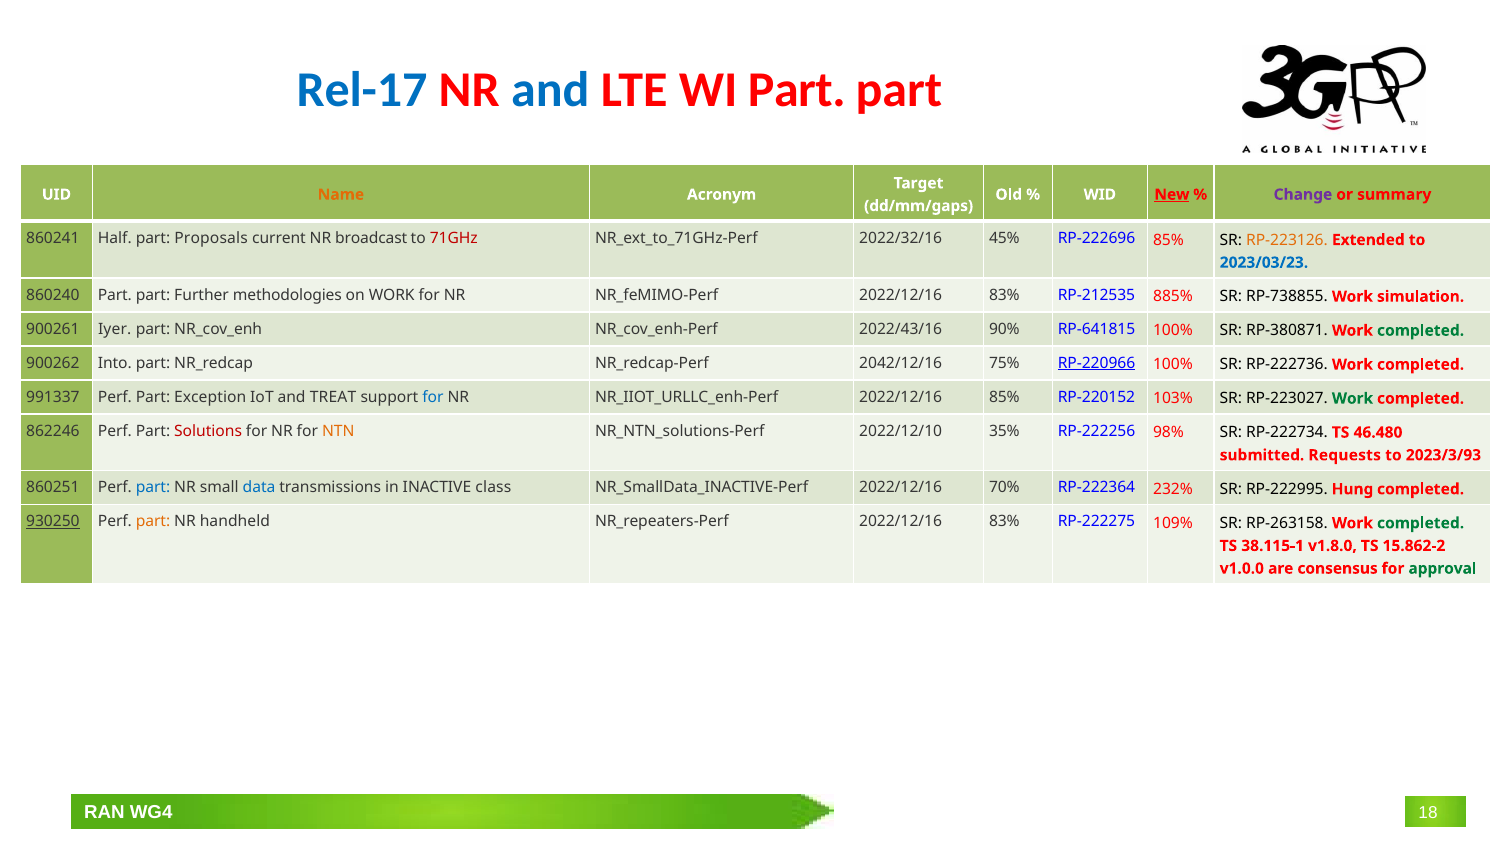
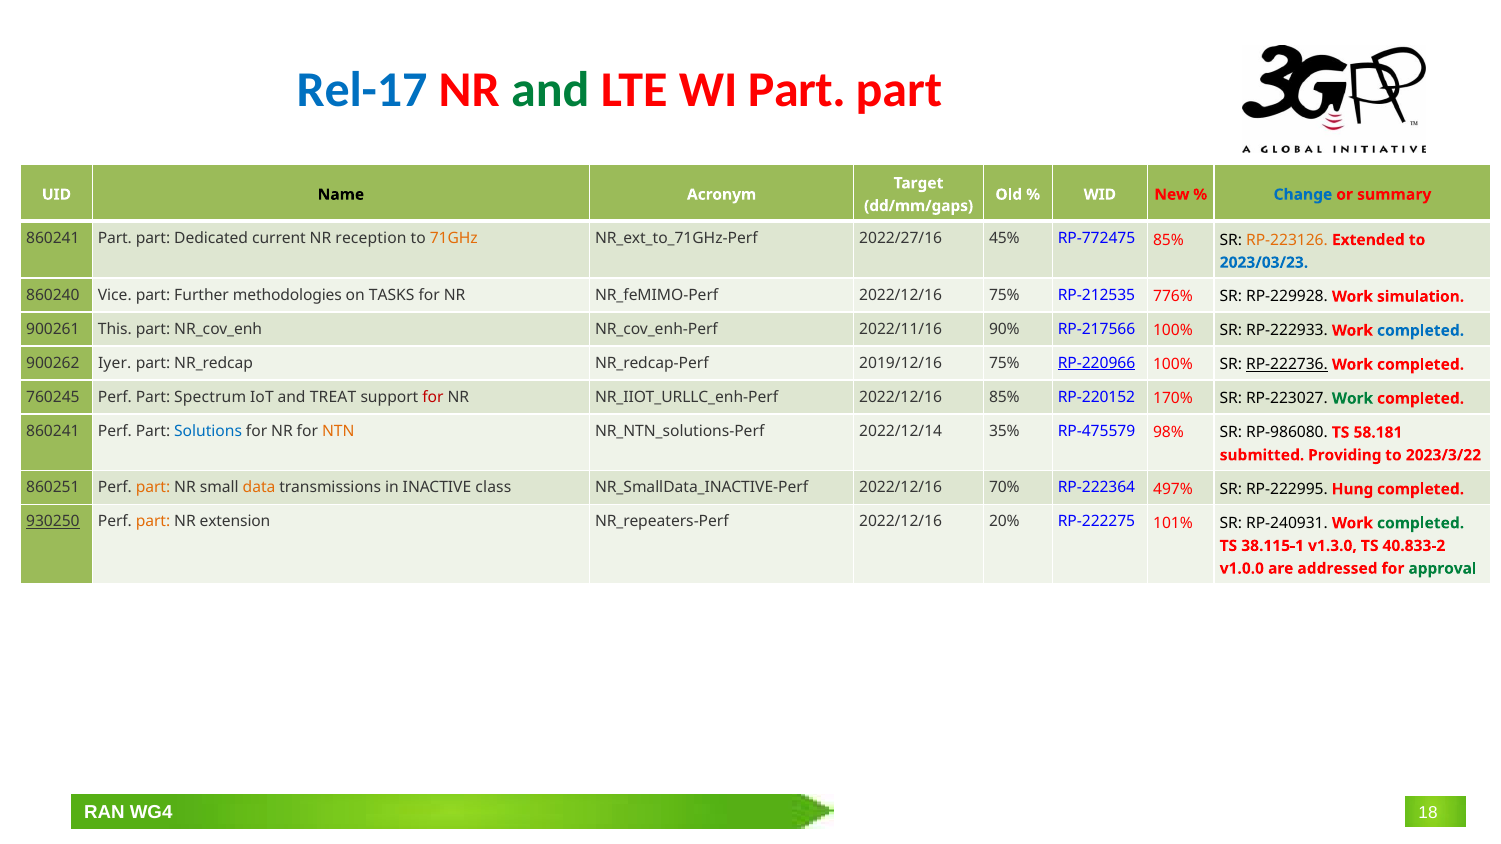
and at (550, 90) colour: blue -> green
Name colour: orange -> black
New underline: present -> none
Change colour: purple -> blue
860241 Half: Half -> Part
Proposals: Proposals -> Dedicated
broadcast: broadcast -> reception
71GHz colour: red -> orange
2022/32/16: 2022/32/16 -> 2022/27/16
RP-222696: RP-222696 -> RP-772475
860240 Part: Part -> Vice
on WORK: WORK -> TASKS
83% at (1004, 295): 83% -> 75%
885%: 885% -> 776%
RP‑738855: RP‑738855 -> RP‑229928
Iyer: Iyer -> This
2022/43/16: 2022/43/16 -> 2022/11/16
RP-641815: RP-641815 -> RP-217566
RP‑380871: RP‑380871 -> RP‑222933
completed at (1421, 331) colour: green -> blue
Into: Into -> Iyer
2042/12/16: 2042/12/16 -> 2019/12/16
RP‑222736 underline: none -> present
991337: 991337 -> 760245
Exception: Exception -> Spectrum
for at (433, 397) colour: blue -> red
103%: 103% -> 170%
862246 at (53, 431): 862246 -> 860241
Solutions colour: red -> blue
2022/12/10: 2022/12/10 -> 2022/12/14
RP-222256: RP-222256 -> RP-475579
RP‑222734: RP‑222734 -> RP‑986080
46.480: 46.480 -> 58.181
Requests: Requests -> Providing
2023/3/93: 2023/3/93 -> 2023/3/22
part at (153, 488) colour: blue -> orange
data colour: blue -> orange
232%: 232% -> 497%
handheld: handheld -> extension
83% at (1004, 522): 83% -> 20%
109%: 109% -> 101%
RP‑263158: RP‑263158 -> RP‑240931
v1.8.0: v1.8.0 -> v1.3.0
15.862-2: 15.862-2 -> 40.833-2
consensus: consensus -> addressed
